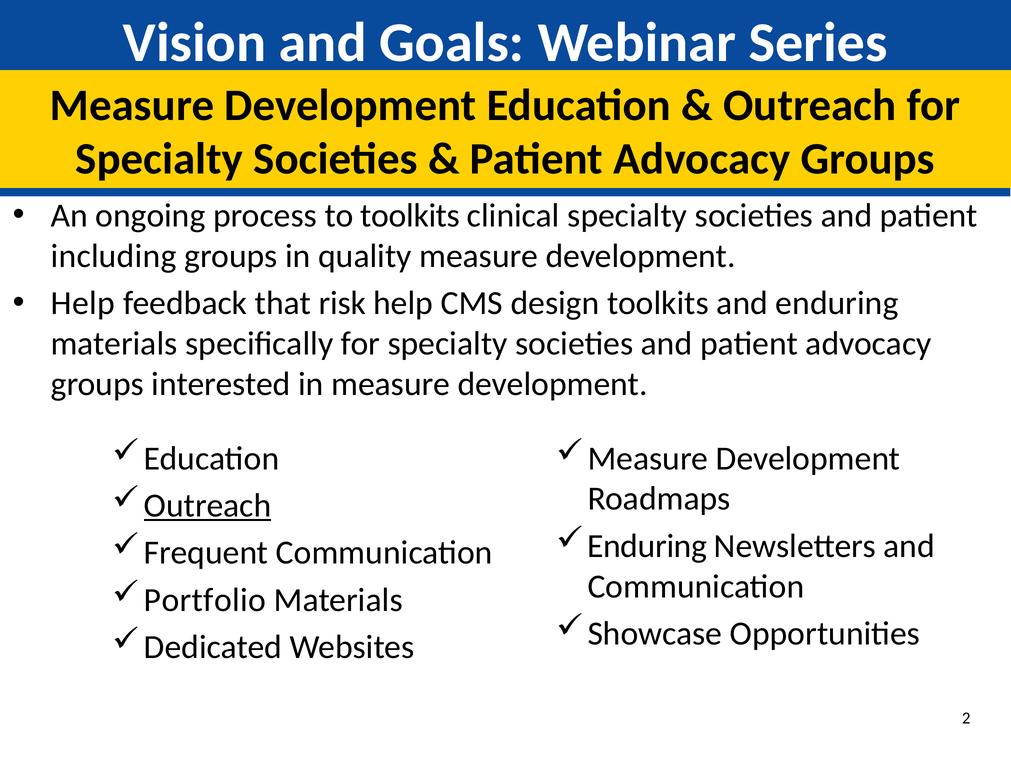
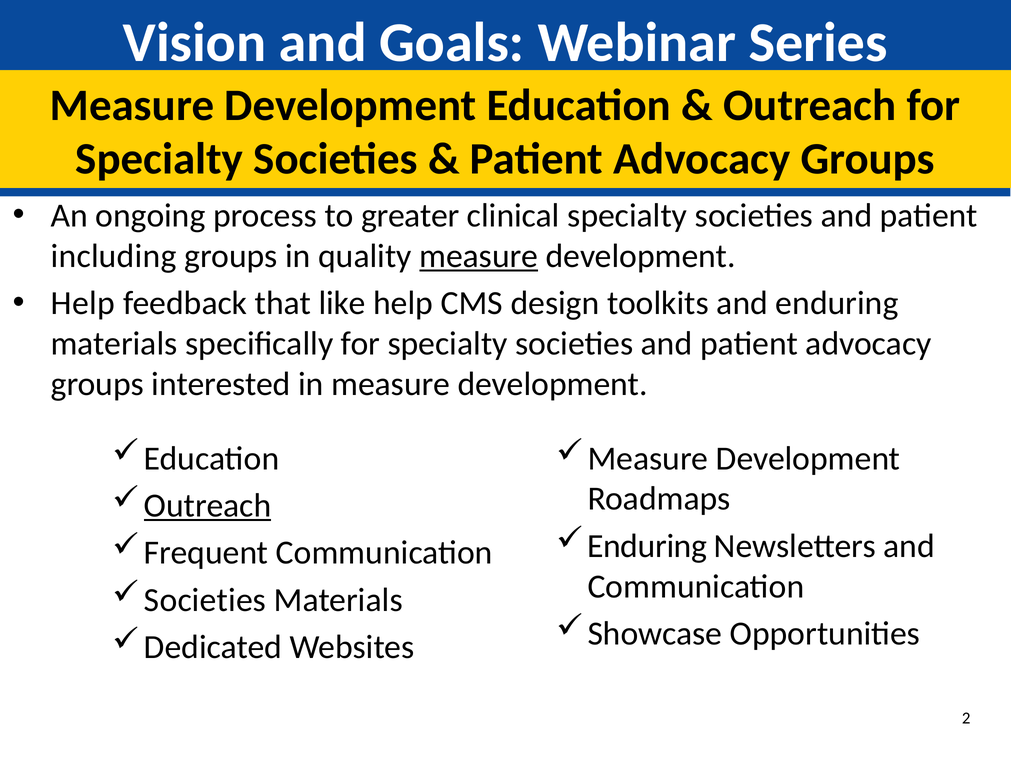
to toolkits: toolkits -> greater
measure at (479, 256) underline: none -> present
risk: risk -> like
Portfolio at (205, 600): Portfolio -> Societies
